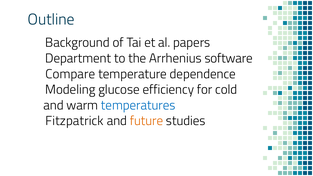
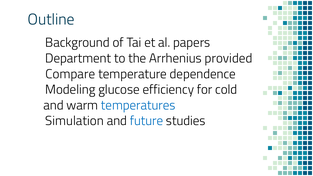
software: software -> provided
Fitzpatrick: Fitzpatrick -> Simulation
future colour: orange -> blue
